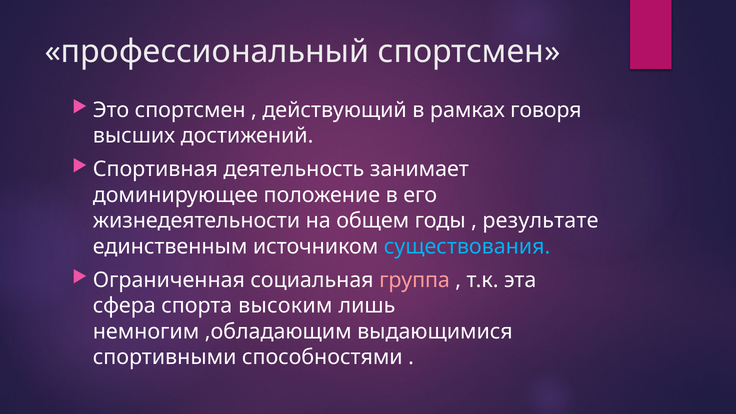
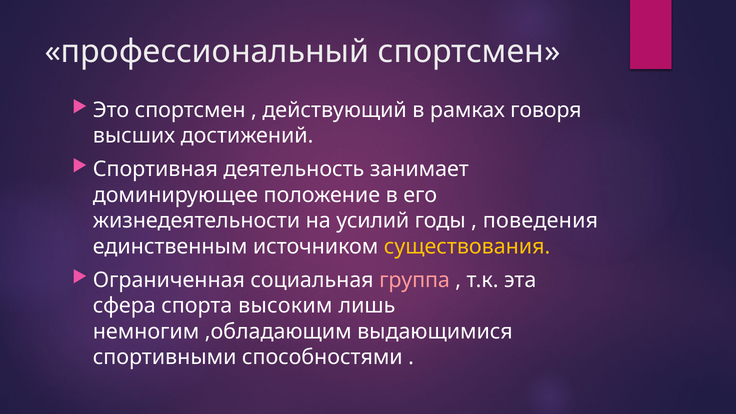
общем: общем -> усилий
результате: результате -> поведения
существования colour: light blue -> yellow
